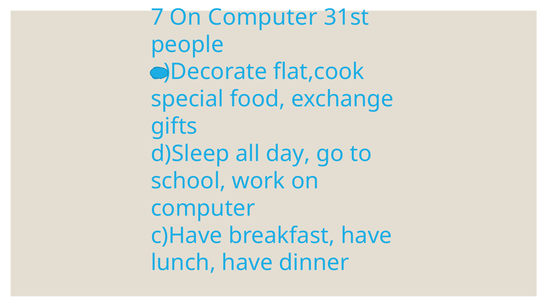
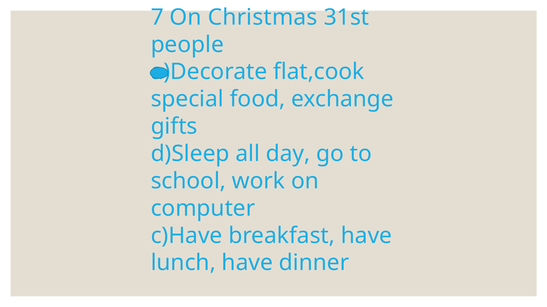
7 On Computer: Computer -> Christmas
